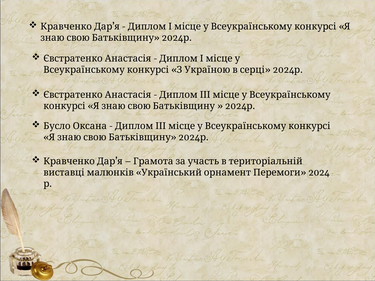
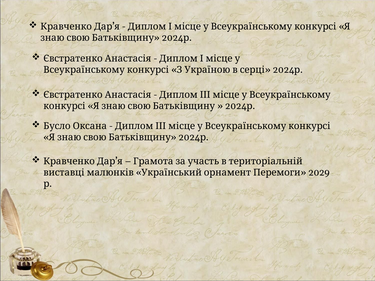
2024 at (319, 173): 2024 -> 2029
